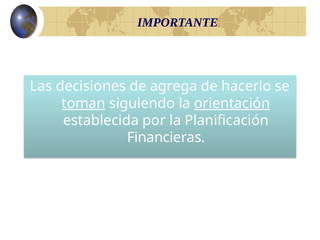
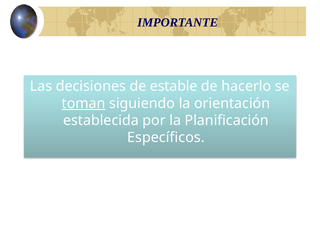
agrega: agrega -> estable
orientación underline: present -> none
Financieras: Financieras -> Específicos
